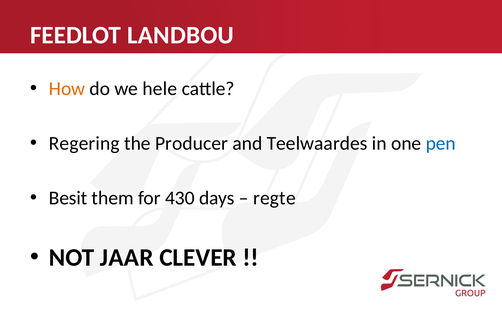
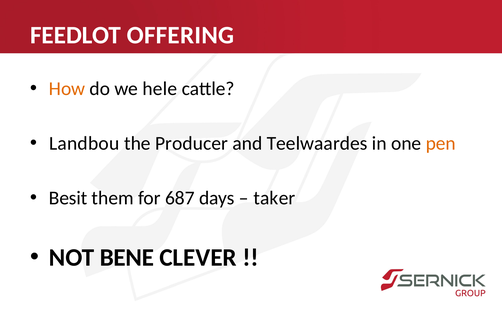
LANDBOU: LANDBOU -> OFFERING
Regering: Regering -> Landbou
pen colour: blue -> orange
430: 430 -> 687
regte: regte -> taker
JAAR: JAAR -> BENE
